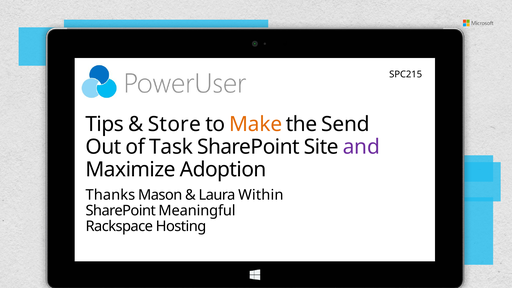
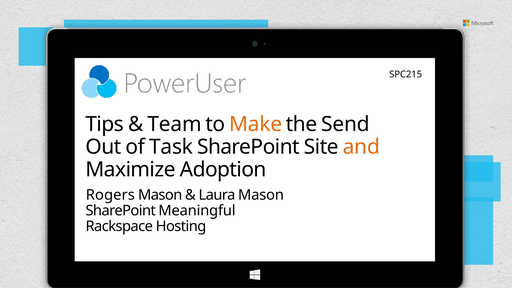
Store: Store -> Team
and colour: purple -> orange
Thanks: Thanks -> Rogers
Laura Within: Within -> Mason
